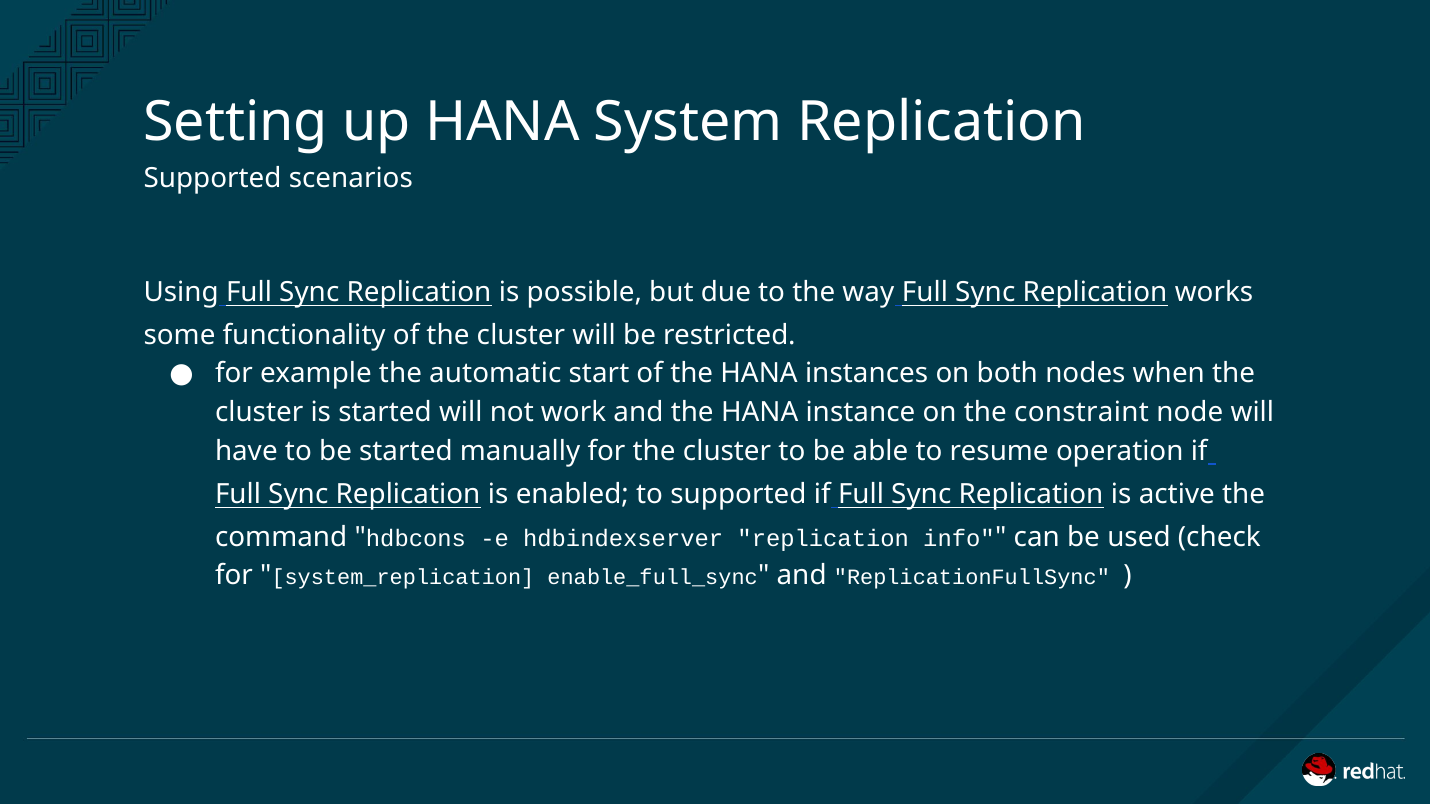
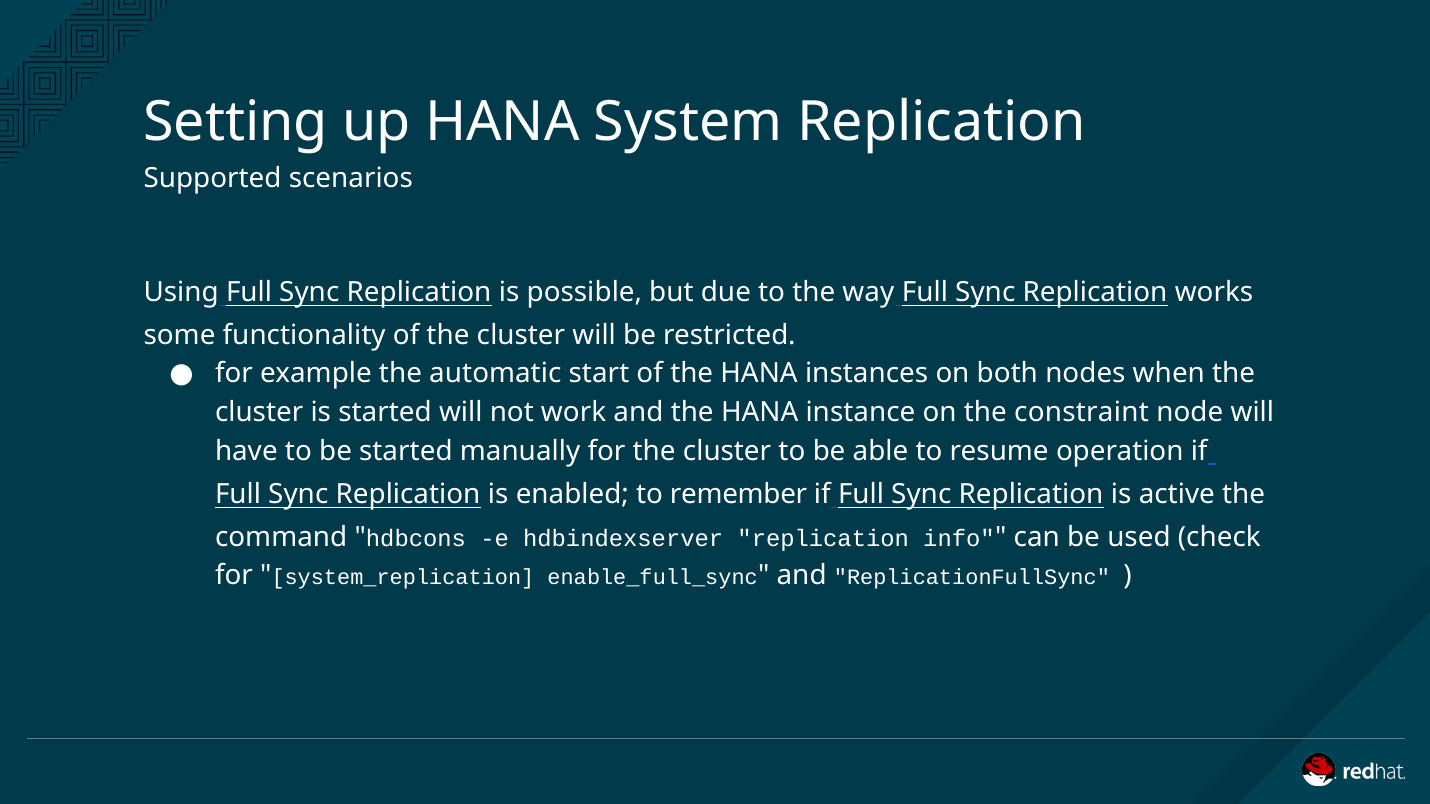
to supported: supported -> remember
